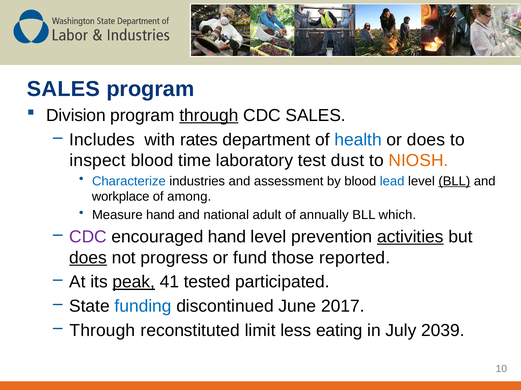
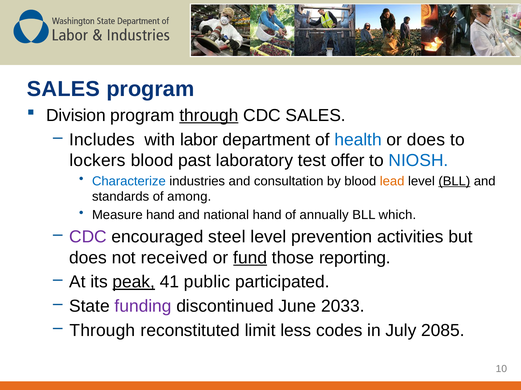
rates: rates -> labor
inspect: inspect -> lockers
time: time -> past
dust: dust -> offer
NIOSH colour: orange -> blue
assessment: assessment -> consultation
lead colour: blue -> orange
workplace: workplace -> standards
national adult: adult -> hand
encouraged hand: hand -> steel
activities underline: present -> none
does at (88, 258) underline: present -> none
progress: progress -> received
fund underline: none -> present
reported: reported -> reporting
tested: tested -> public
funding colour: blue -> purple
2017: 2017 -> 2033
eating: eating -> codes
2039: 2039 -> 2085
